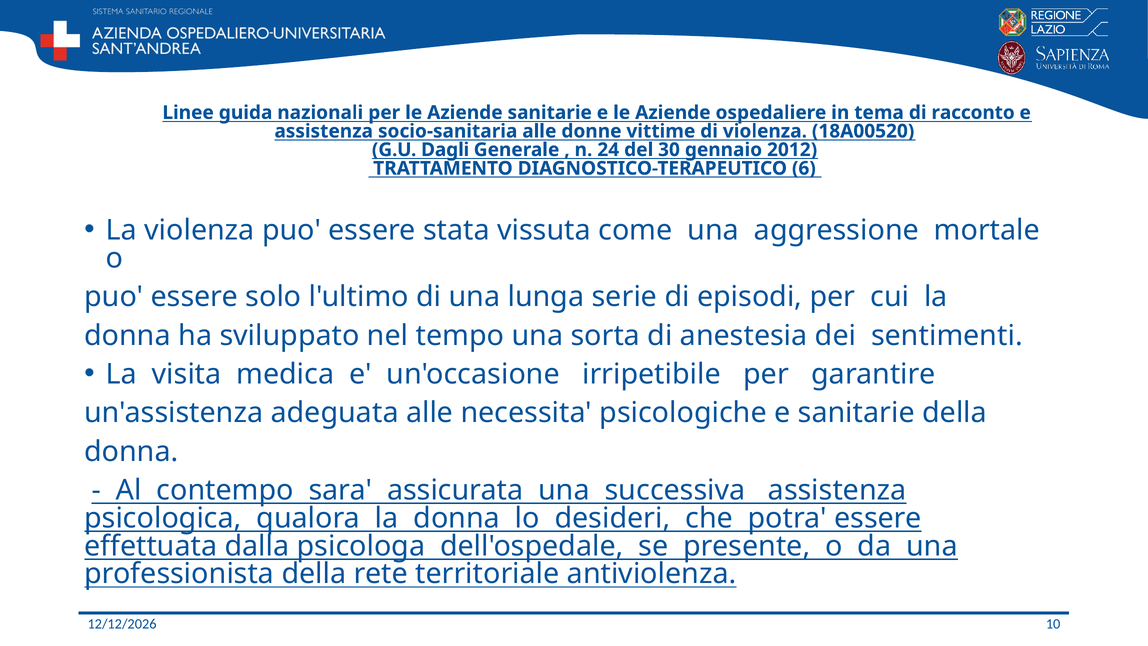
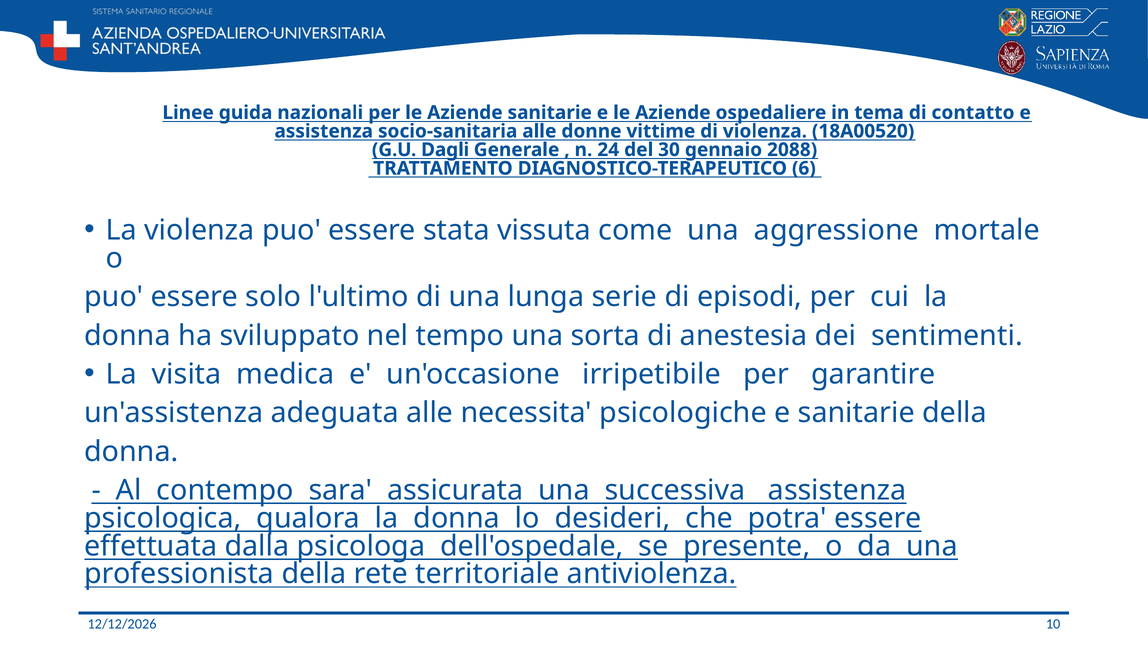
racconto: racconto -> contatto
2012: 2012 -> 2088
